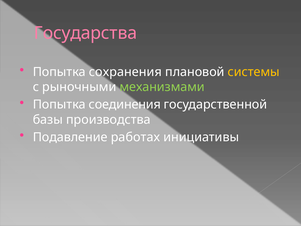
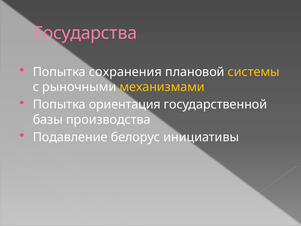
механизмами colour: light green -> yellow
соединения: соединения -> ориентация
работах: работах -> белорус
